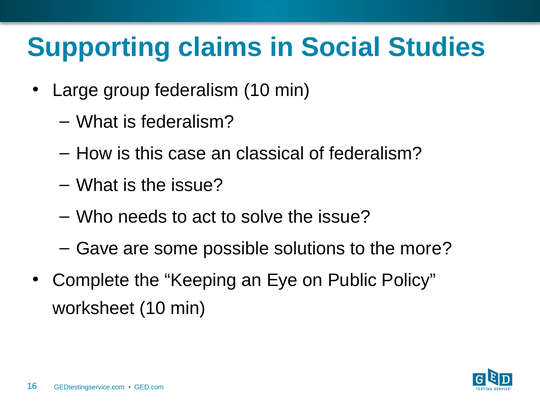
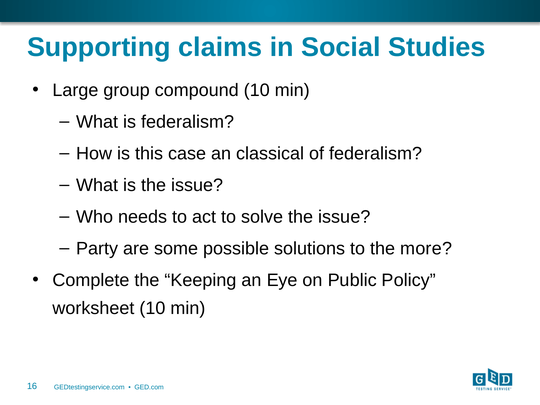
group federalism: federalism -> compound
Gave: Gave -> Party
